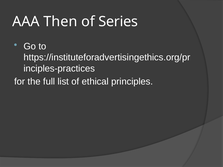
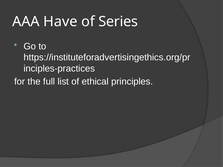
Then: Then -> Have
